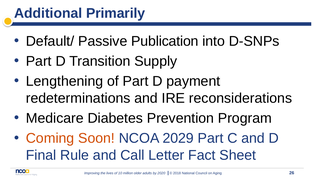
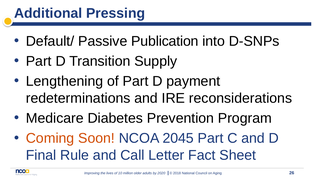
Primarily: Primarily -> Pressing
2029: 2029 -> 2045
